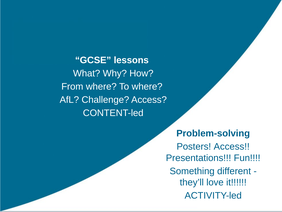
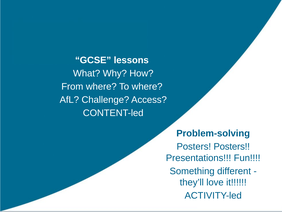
Posters Access: Access -> Posters
